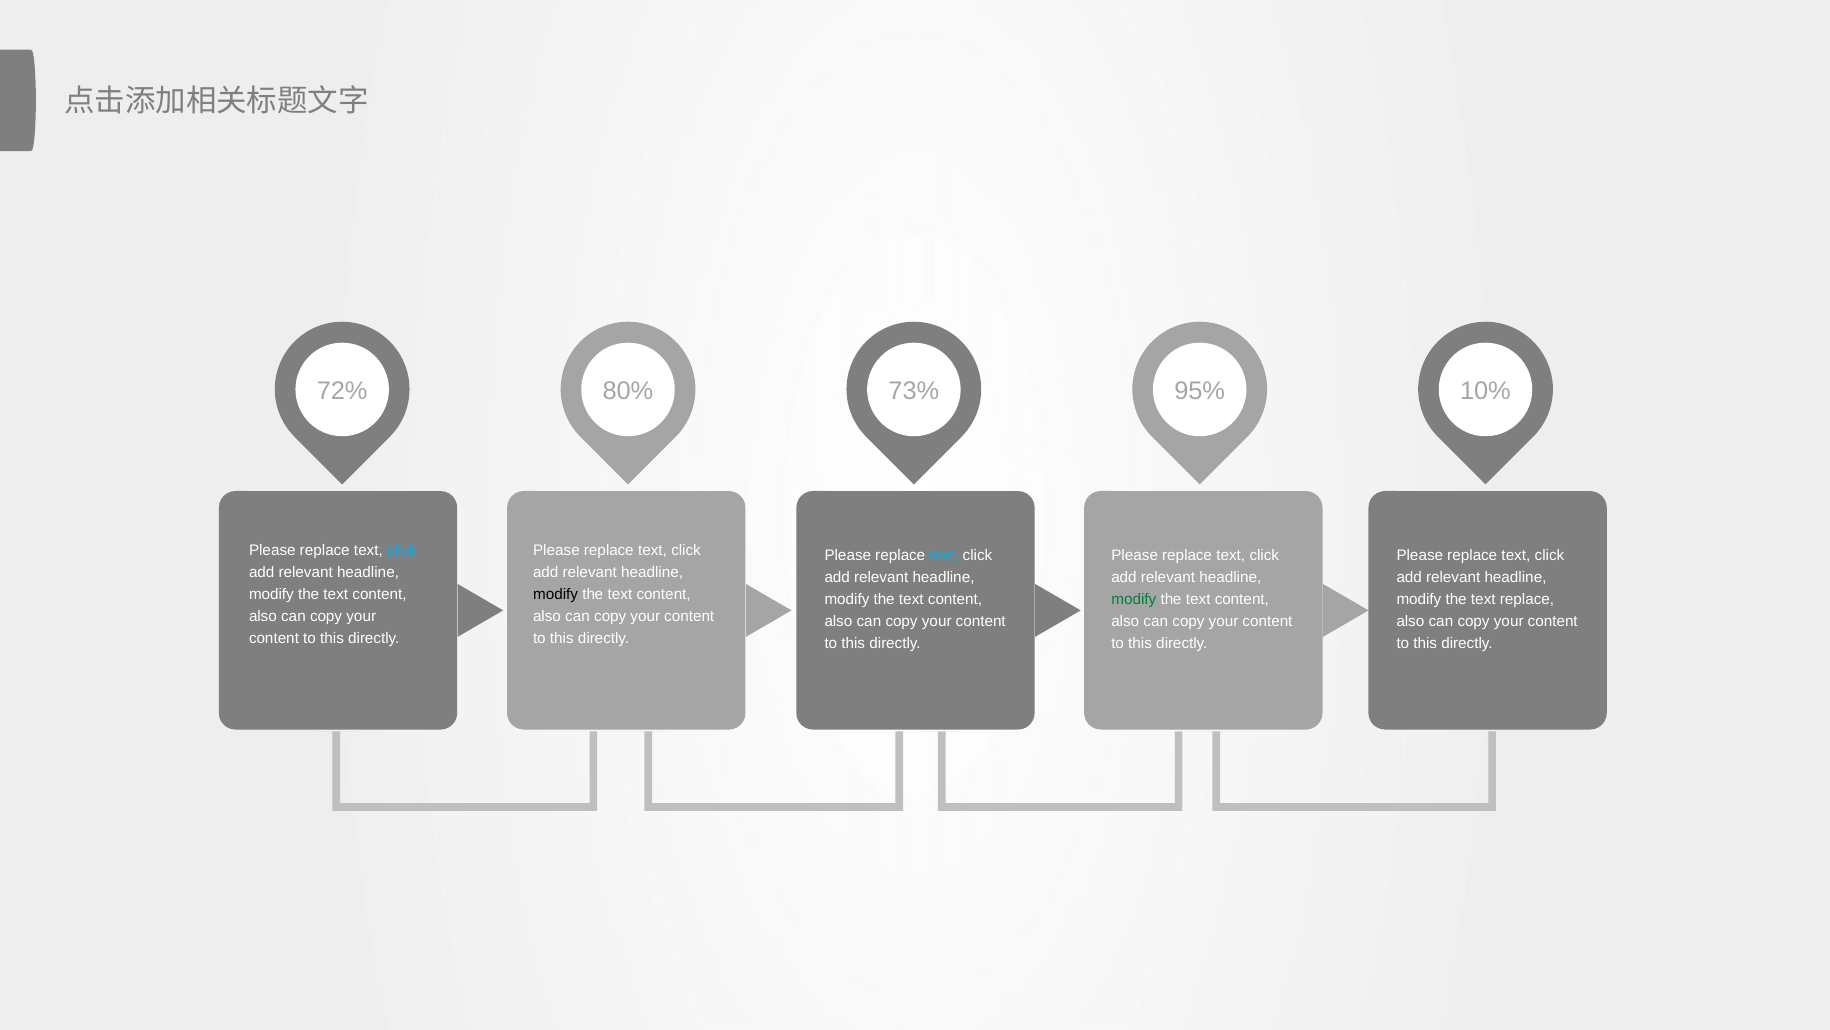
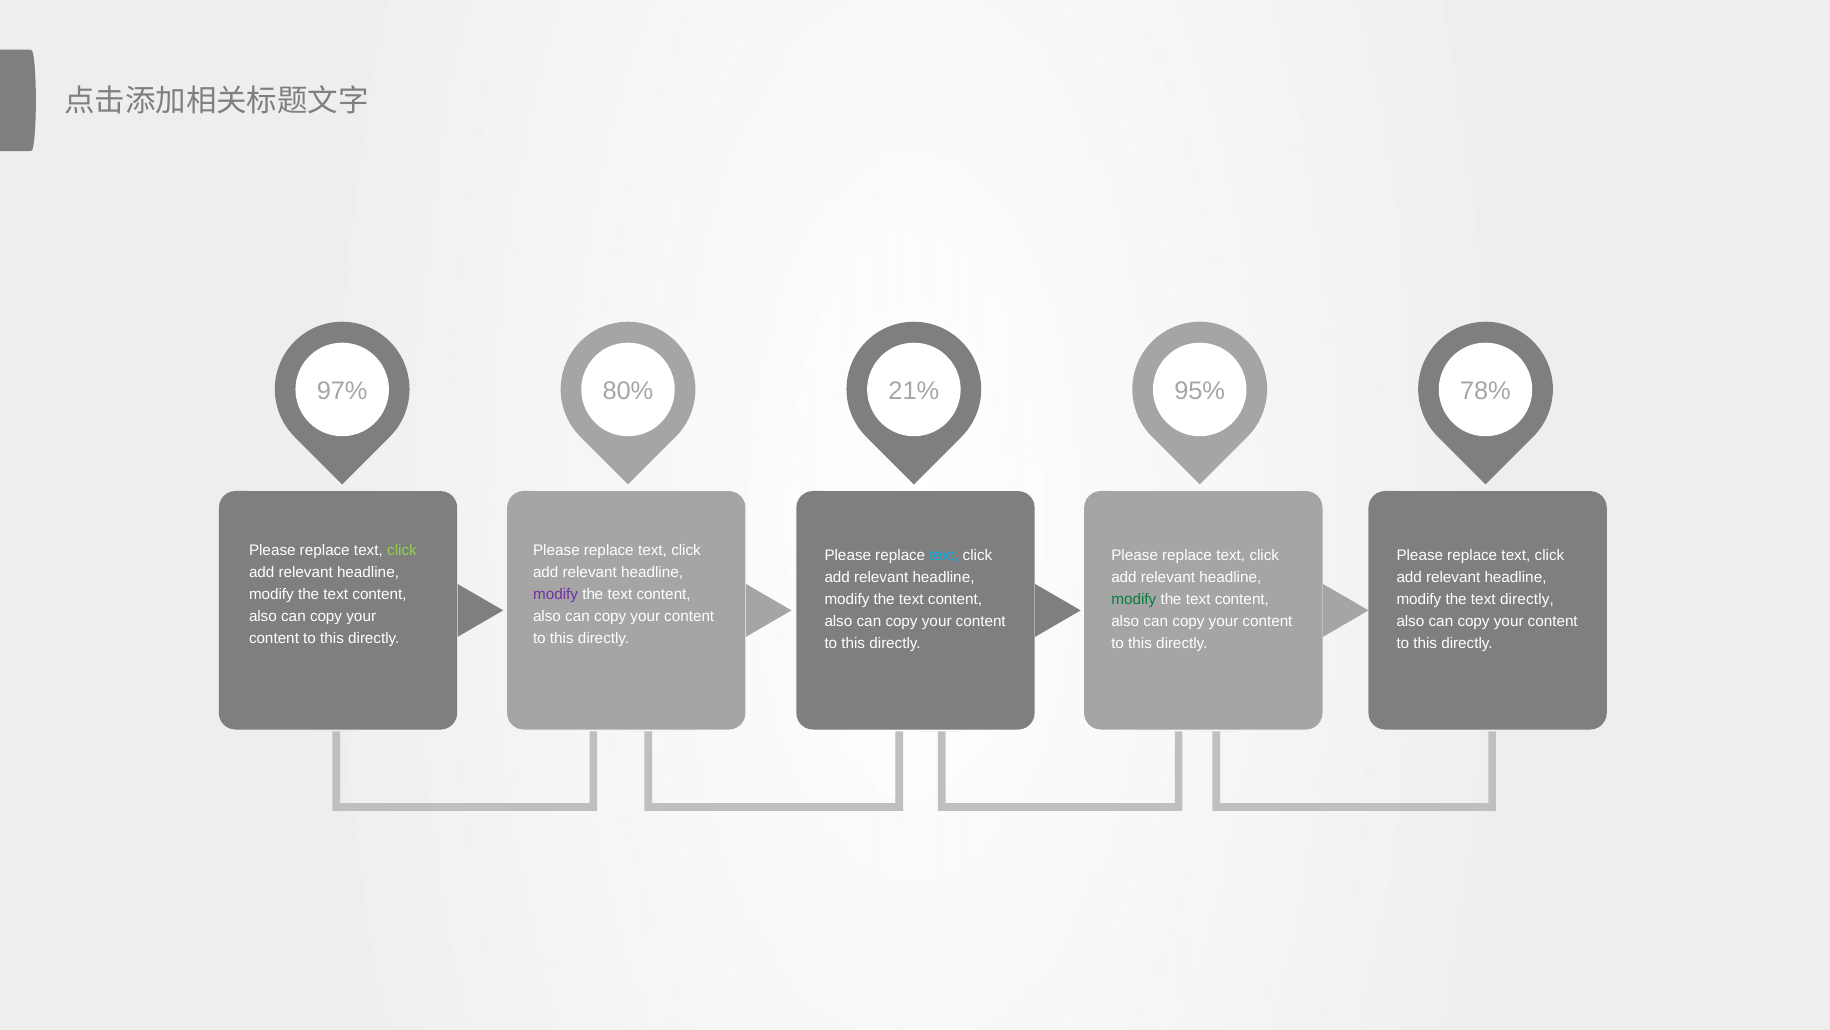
72%: 72% -> 97%
73%: 73% -> 21%
10%: 10% -> 78%
click at (402, 550) colour: light blue -> light green
modify at (556, 594) colour: black -> purple
text replace: replace -> directly
